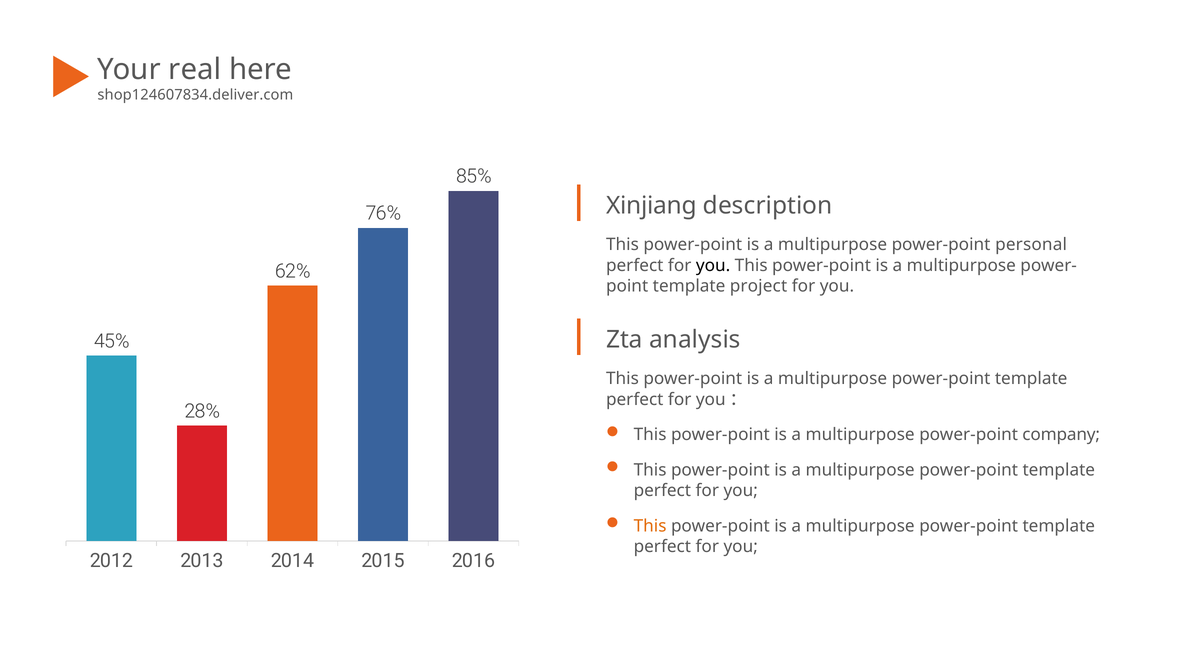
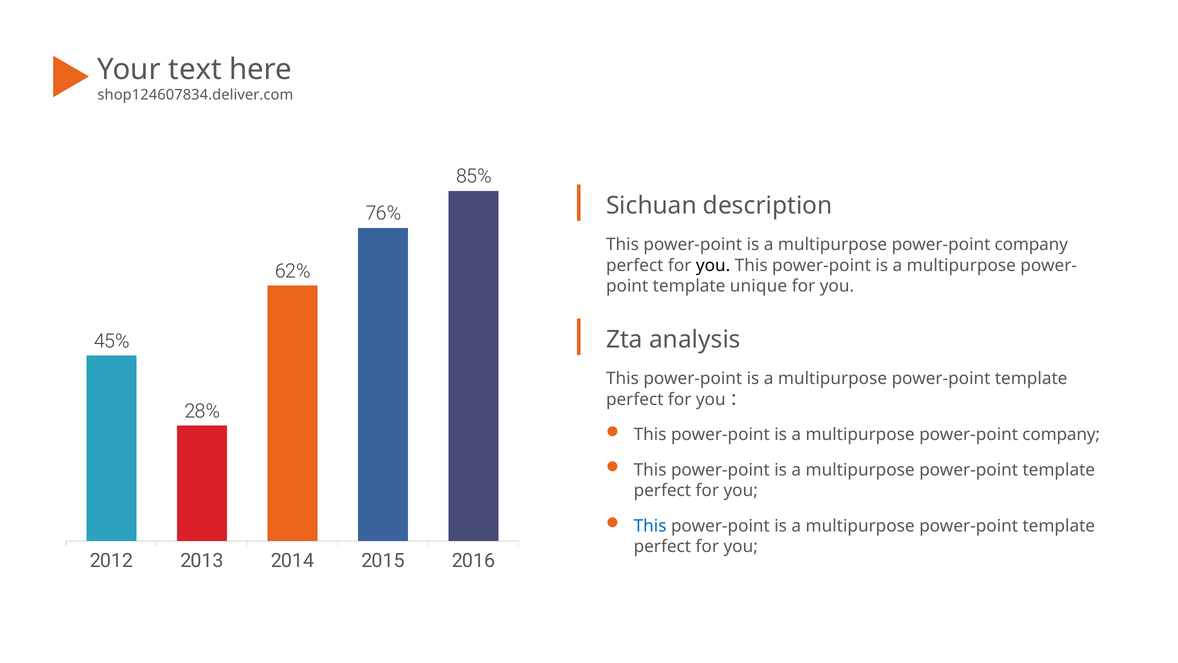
real: real -> text
Xinjiang: Xinjiang -> Sichuan
personal at (1031, 245): personal -> company
project: project -> unique
This at (650, 526) colour: orange -> blue
